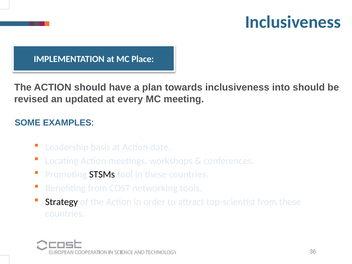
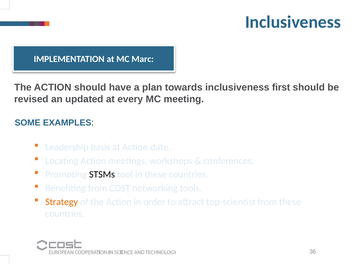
Place: Place -> Marc
into: into -> first
Strategy colour: black -> orange
